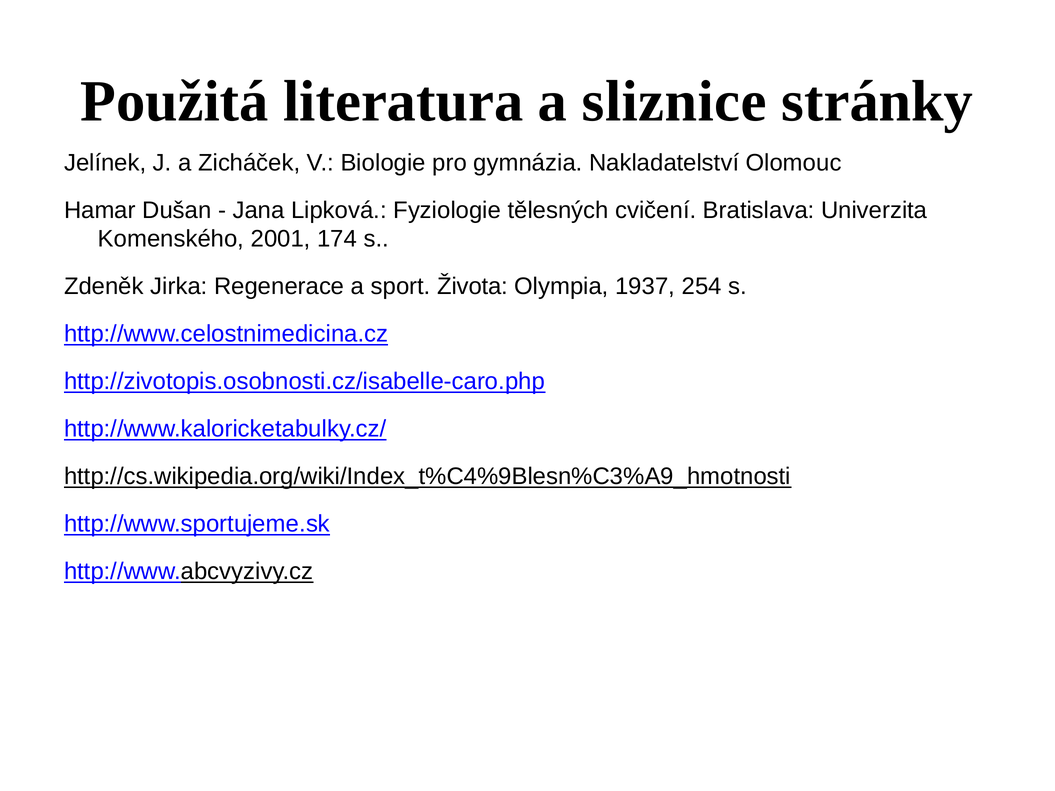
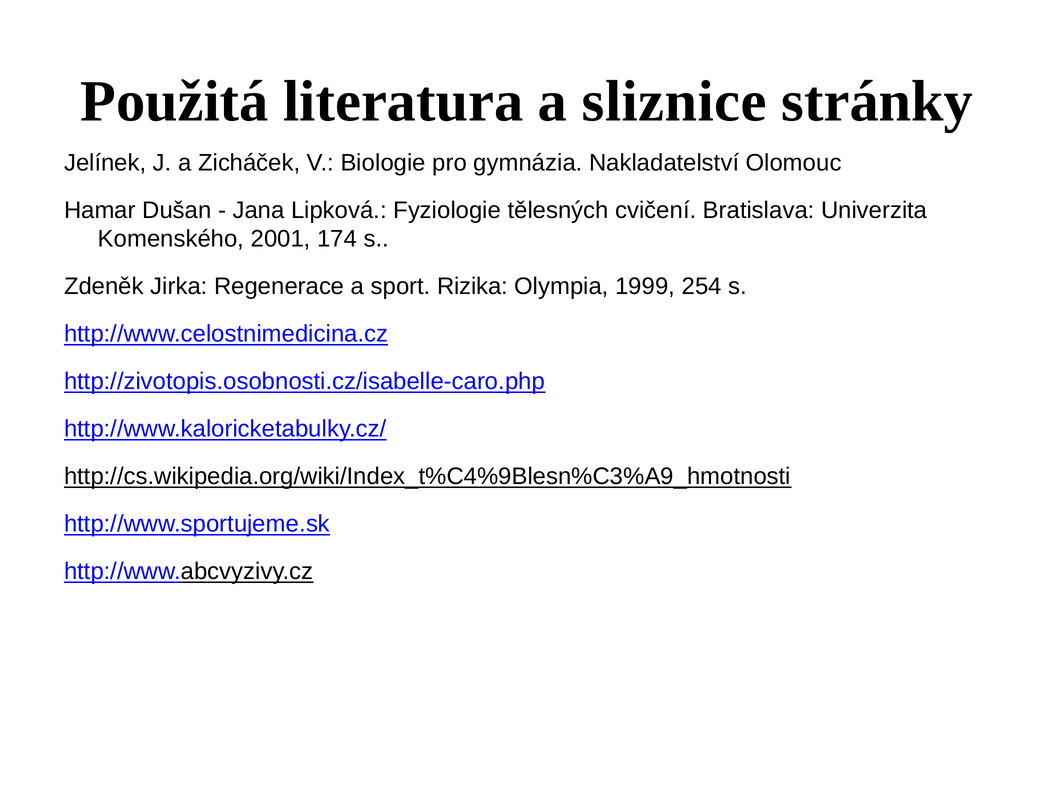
Života: Života -> Rizika
1937: 1937 -> 1999
